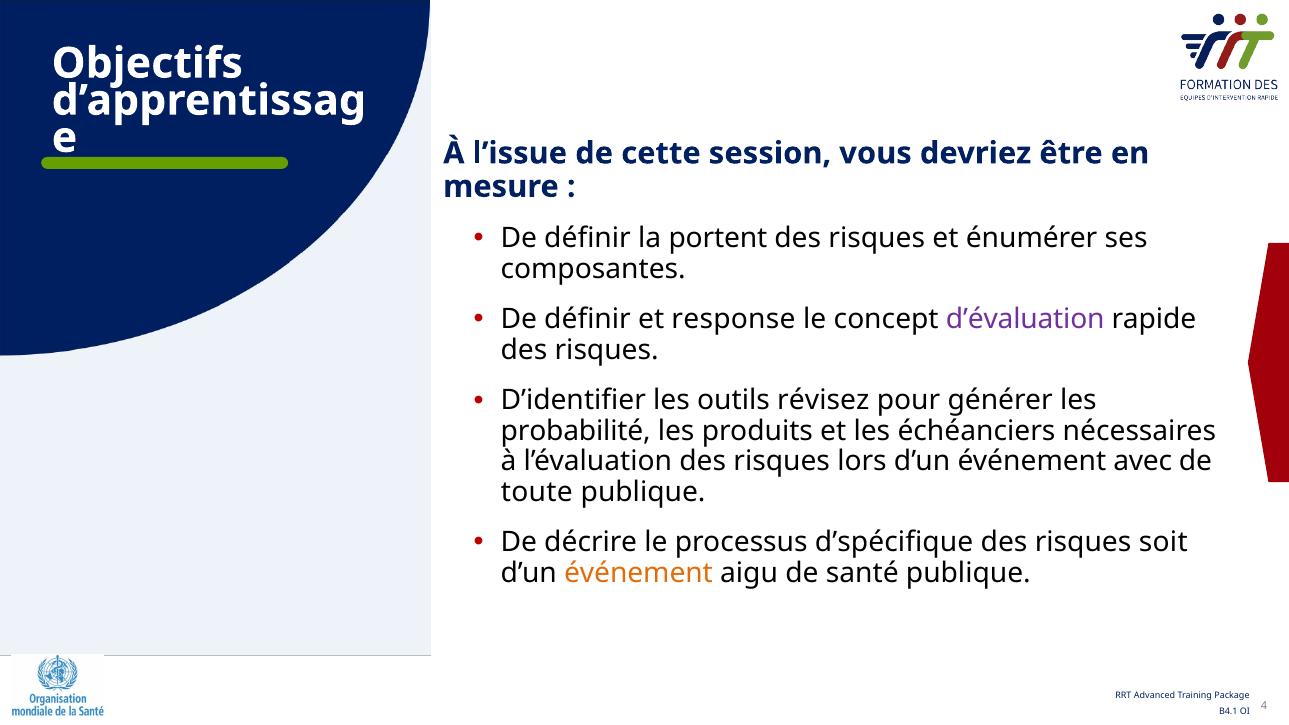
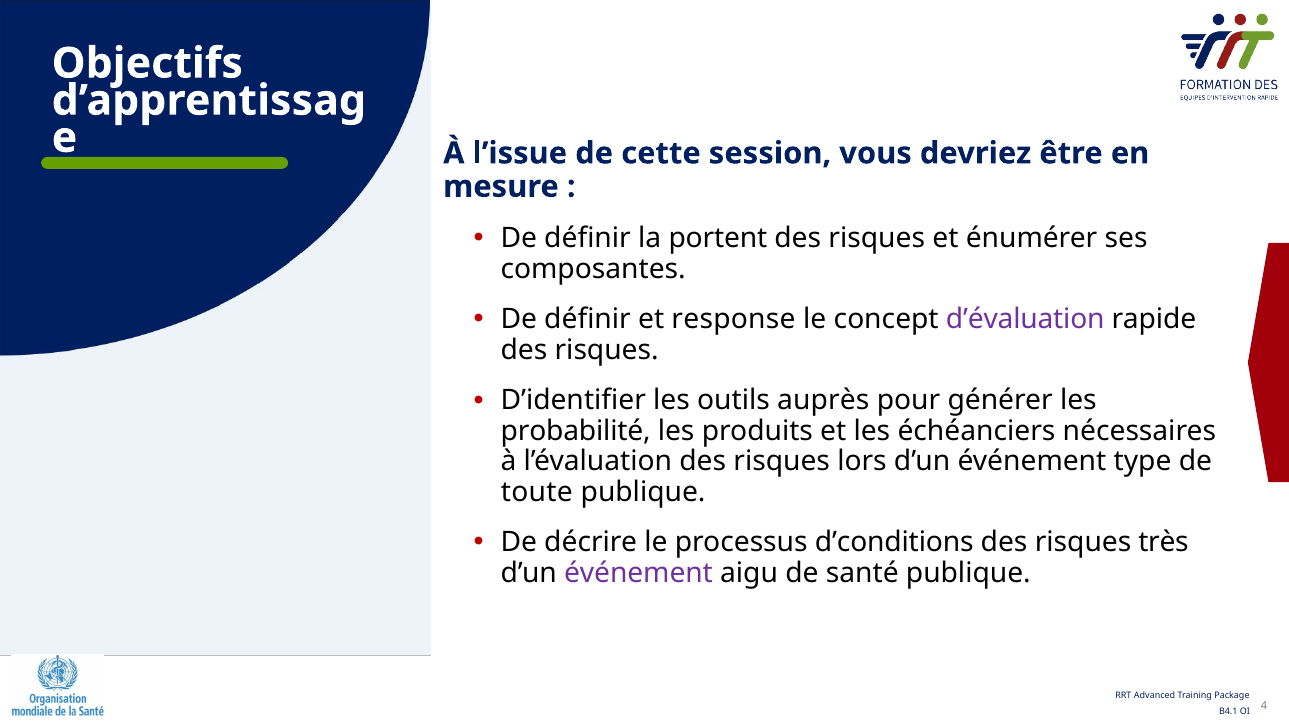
révisez: révisez -> auprès
avec: avec -> type
d’spécifique: d’spécifique -> d’conditions
soit: soit -> très
événement at (638, 573) colour: orange -> purple
